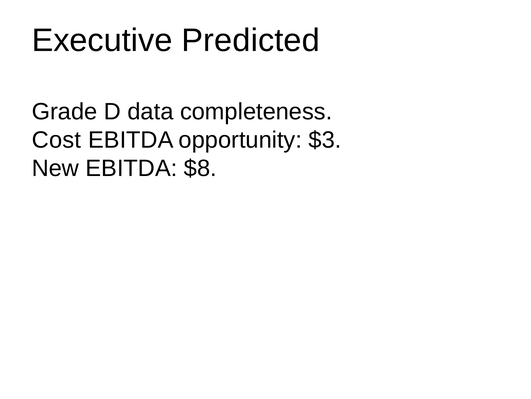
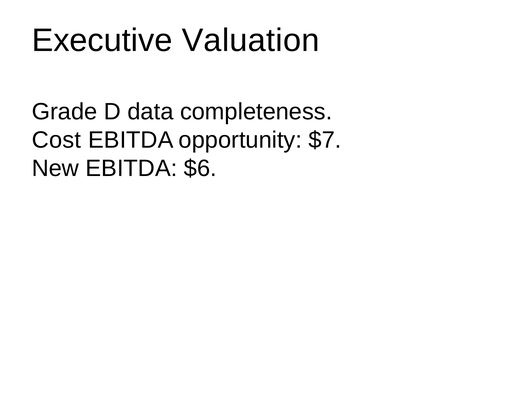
Predicted: Predicted -> Valuation
$3: $3 -> $7
$8: $8 -> $6
